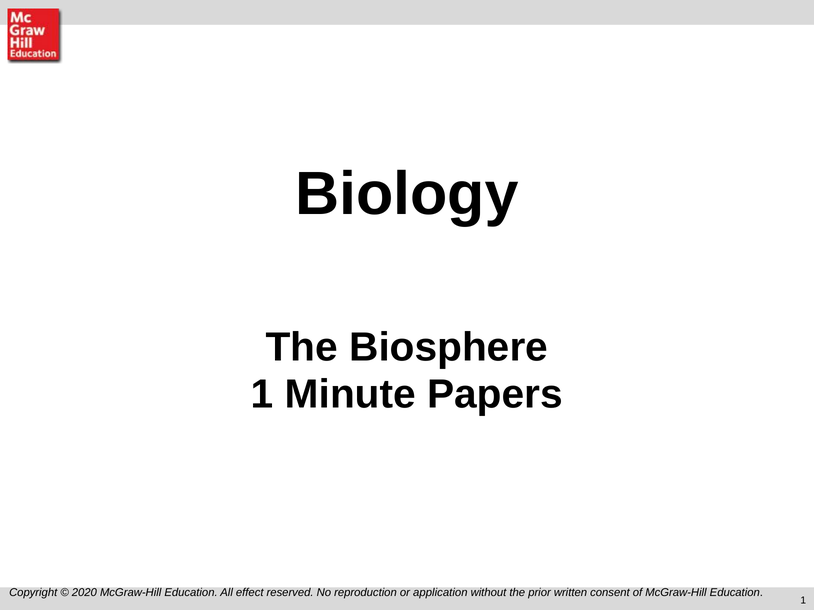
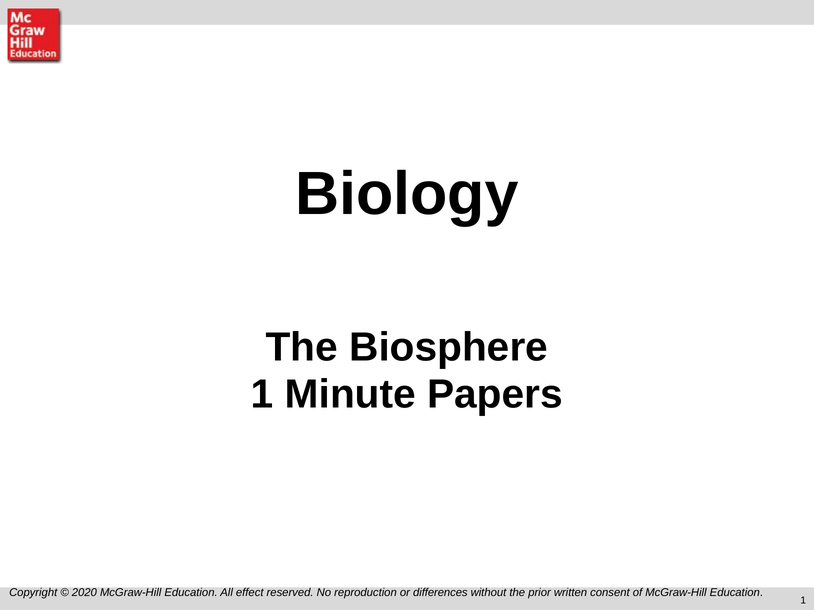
application: application -> differences
